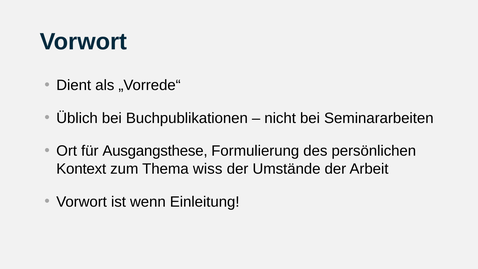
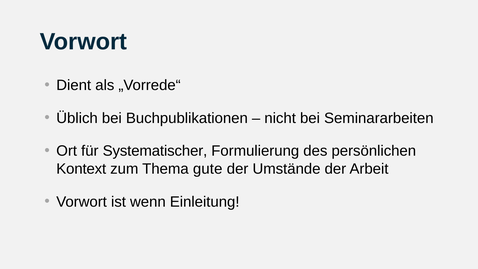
Ausgangsthese: Ausgangsthese -> Systematischer
wiss: wiss -> gute
